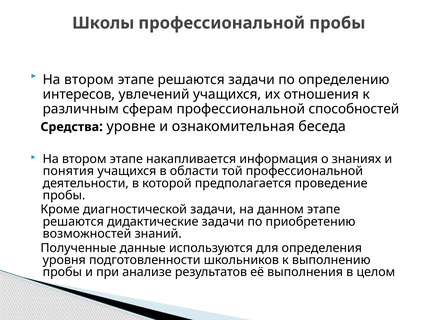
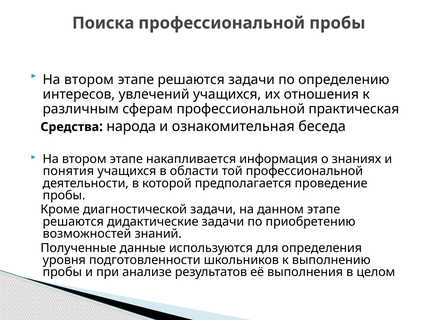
Школы: Школы -> Поиска
способностей: способностей -> практическая
уровне: уровне -> народа
